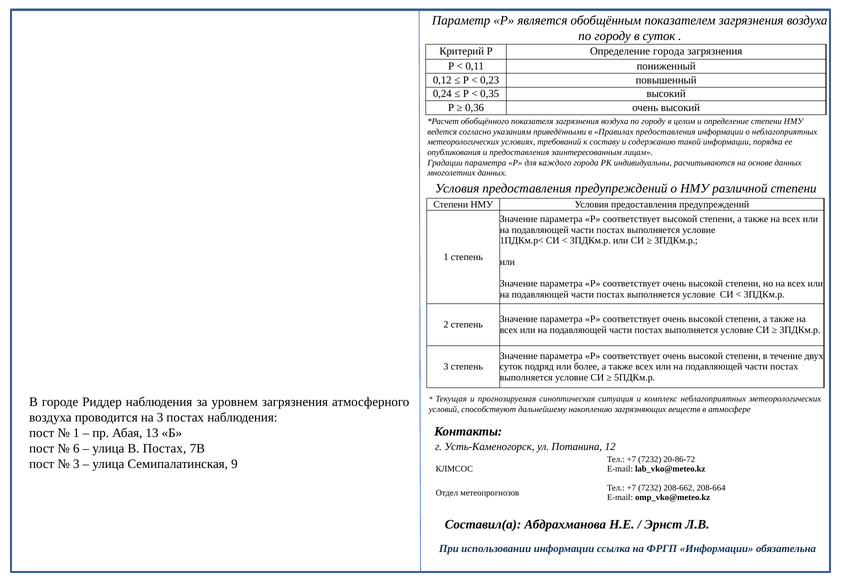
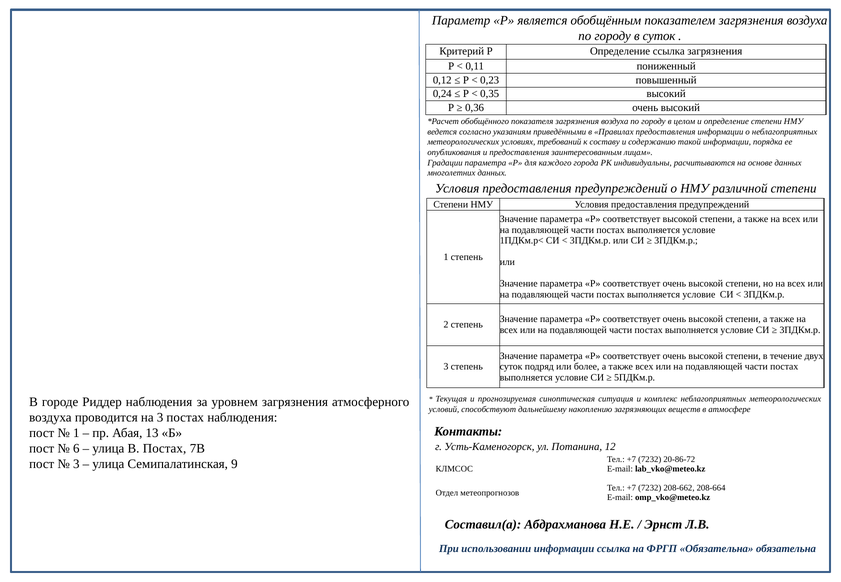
Определение города: города -> ссылка
ФРГП Информации: Информации -> Обязательна
